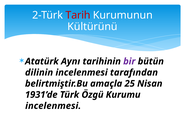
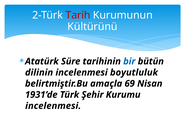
Aynı: Aynı -> Süre
bir colour: purple -> blue
tarafından: tarafından -> boyutluluk
25: 25 -> 69
Özgü: Özgü -> Şehir
